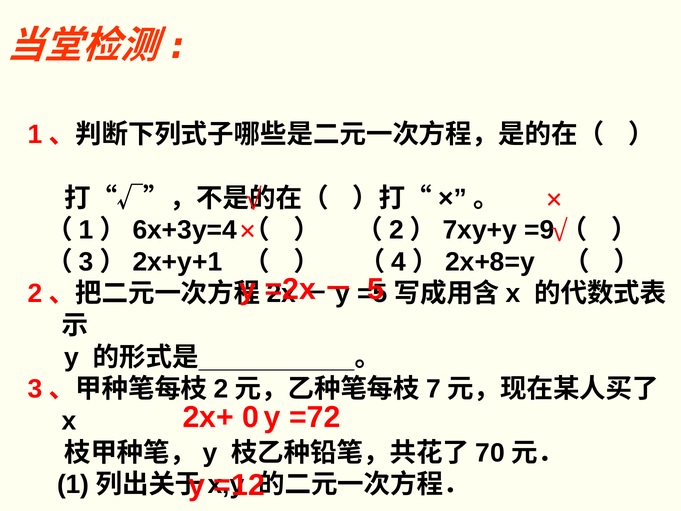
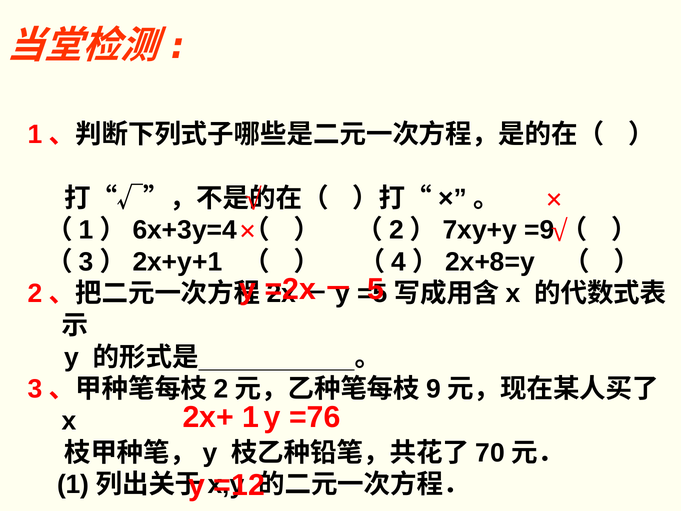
7: 7 -> 9
2x+ 0: 0 -> 1
=72: =72 -> =76
